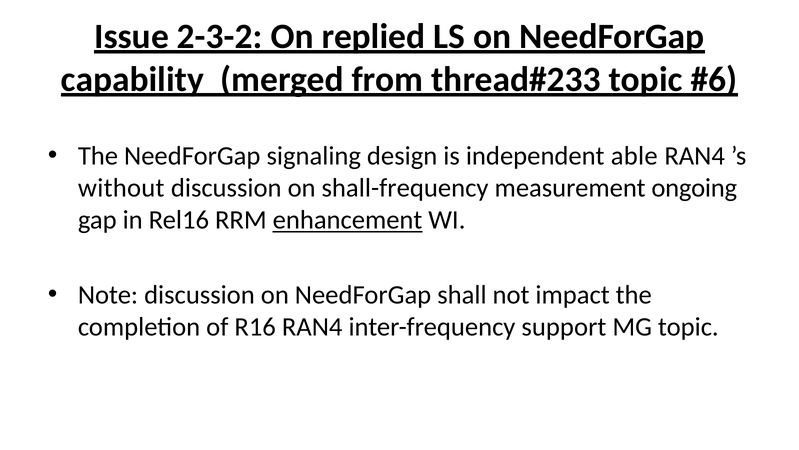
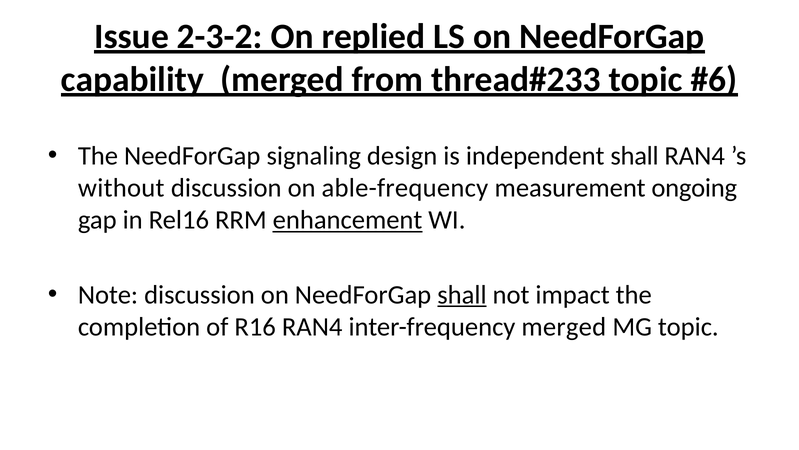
independent able: able -> shall
shall-frequency: shall-frequency -> able-frequency
shall at (462, 294) underline: none -> present
inter-frequency support: support -> merged
